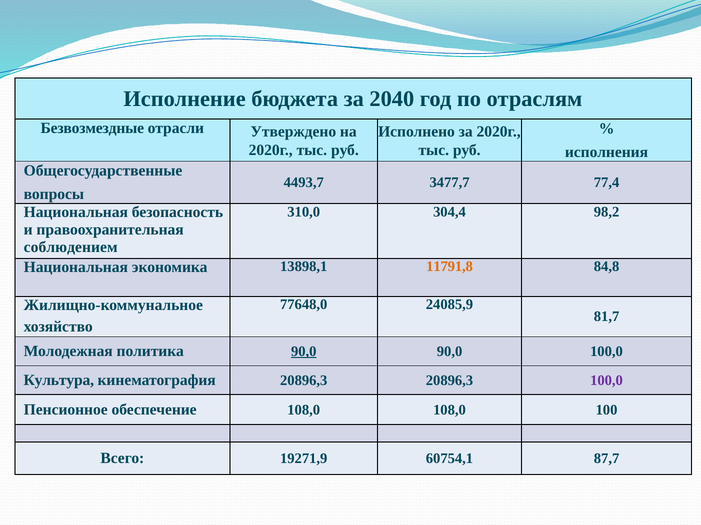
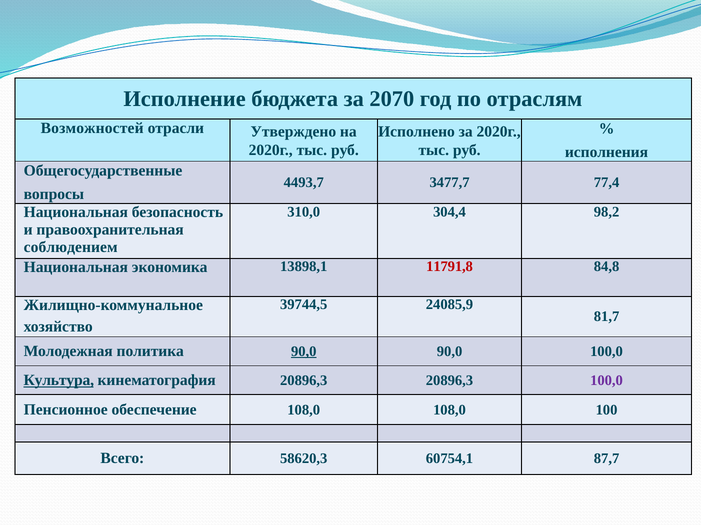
2040: 2040 -> 2070
Безвозмездные: Безвозмездные -> Возможностей
11791,8 colour: orange -> red
77648,0: 77648,0 -> 39744,5
Культура underline: none -> present
19271,9: 19271,9 -> 58620,3
